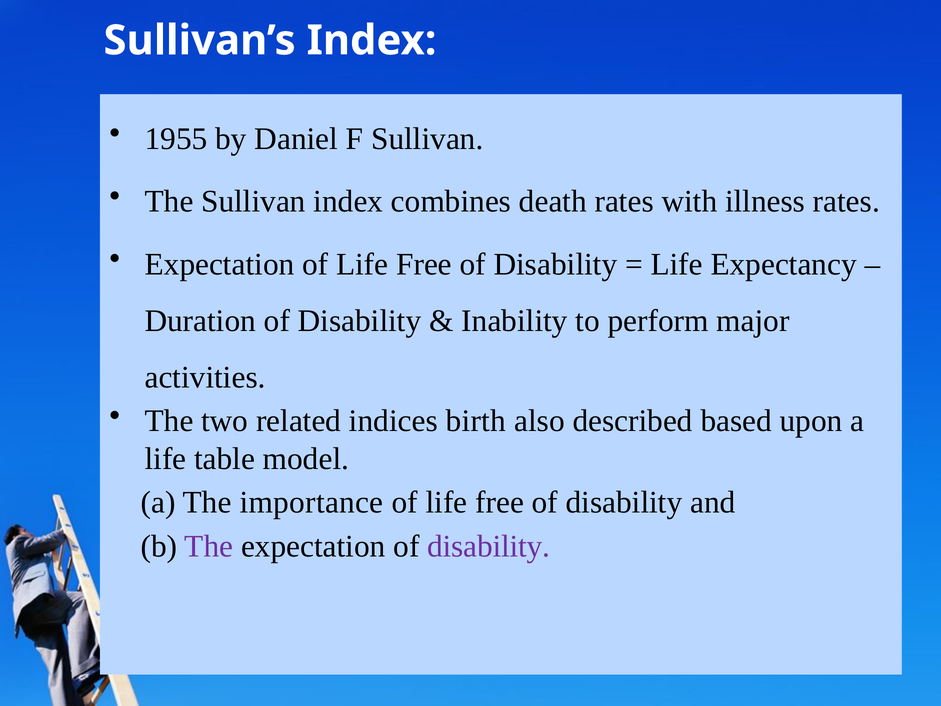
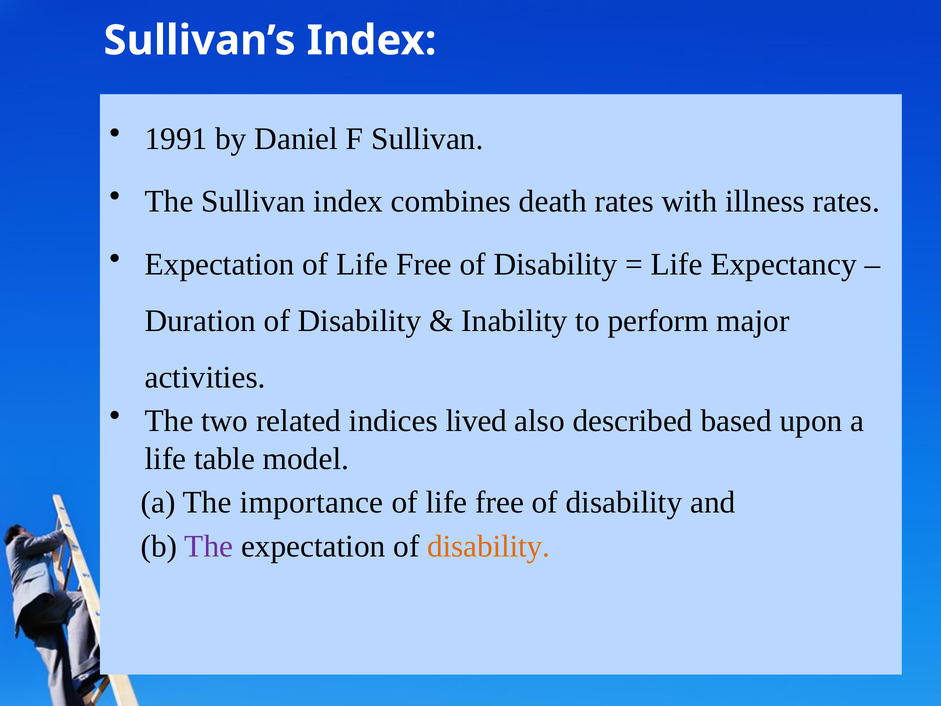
1955: 1955 -> 1991
birth: birth -> lived
disability at (489, 546) colour: purple -> orange
